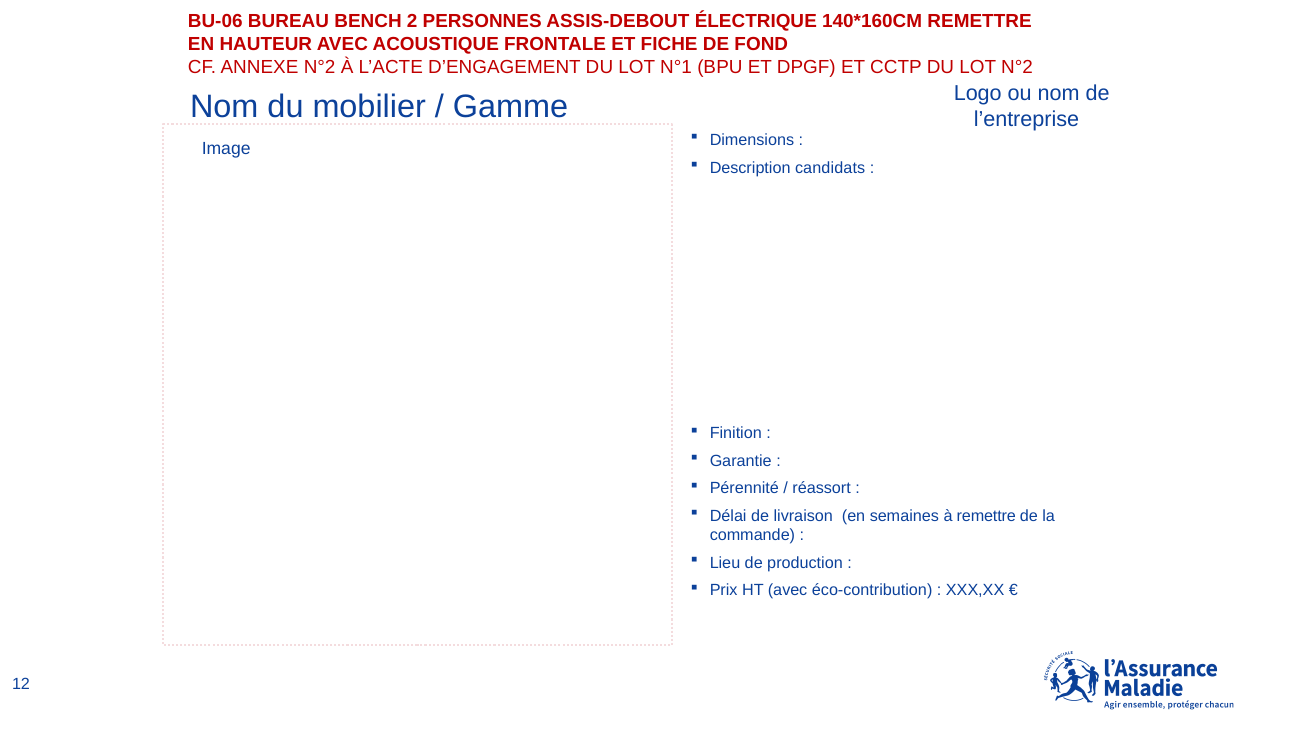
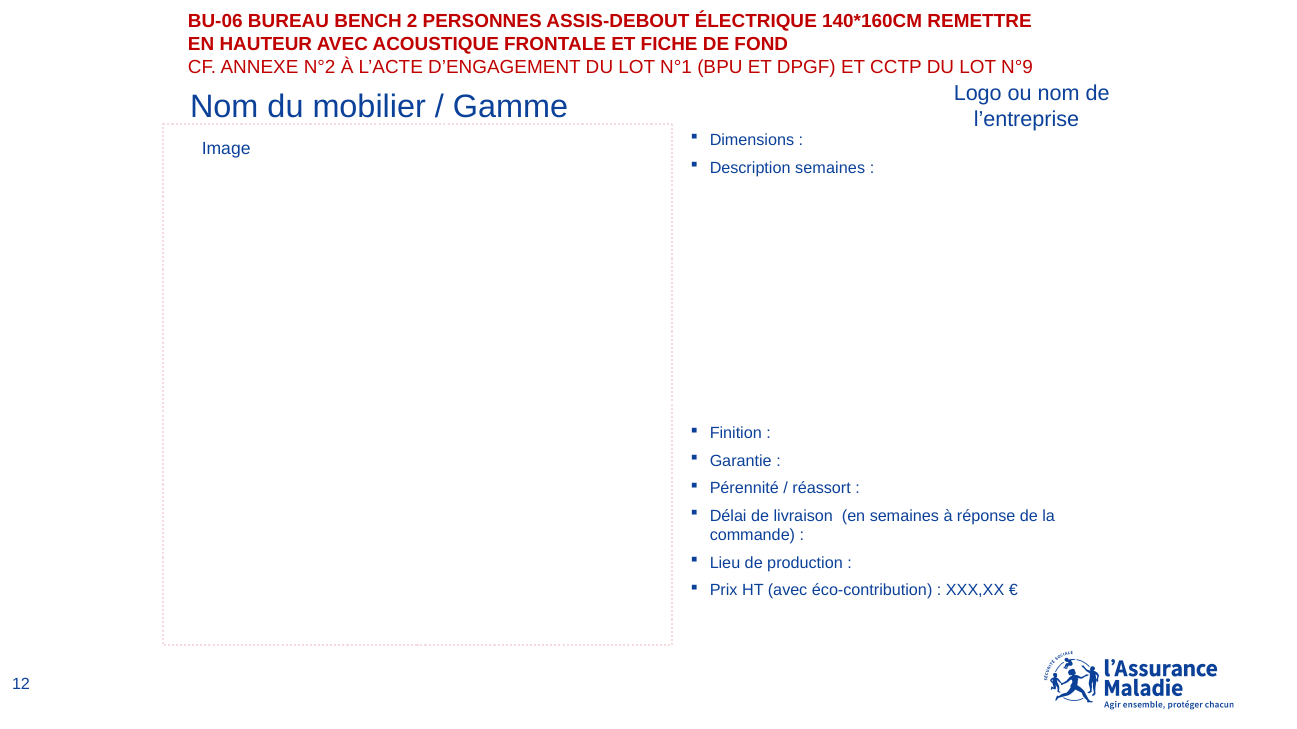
LOT N°2: N°2 -> N°9
Description candidats: candidats -> semaines
à remettre: remettre -> réponse
